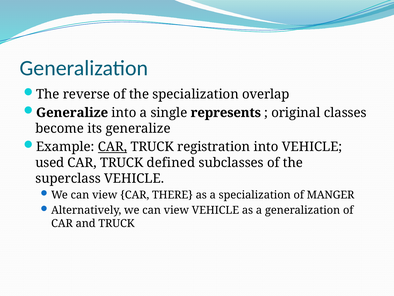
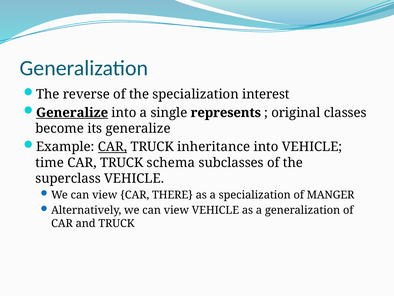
overlap: overlap -> interest
Generalize at (72, 113) underline: none -> present
registration: registration -> inheritance
used: used -> time
defined: defined -> schema
